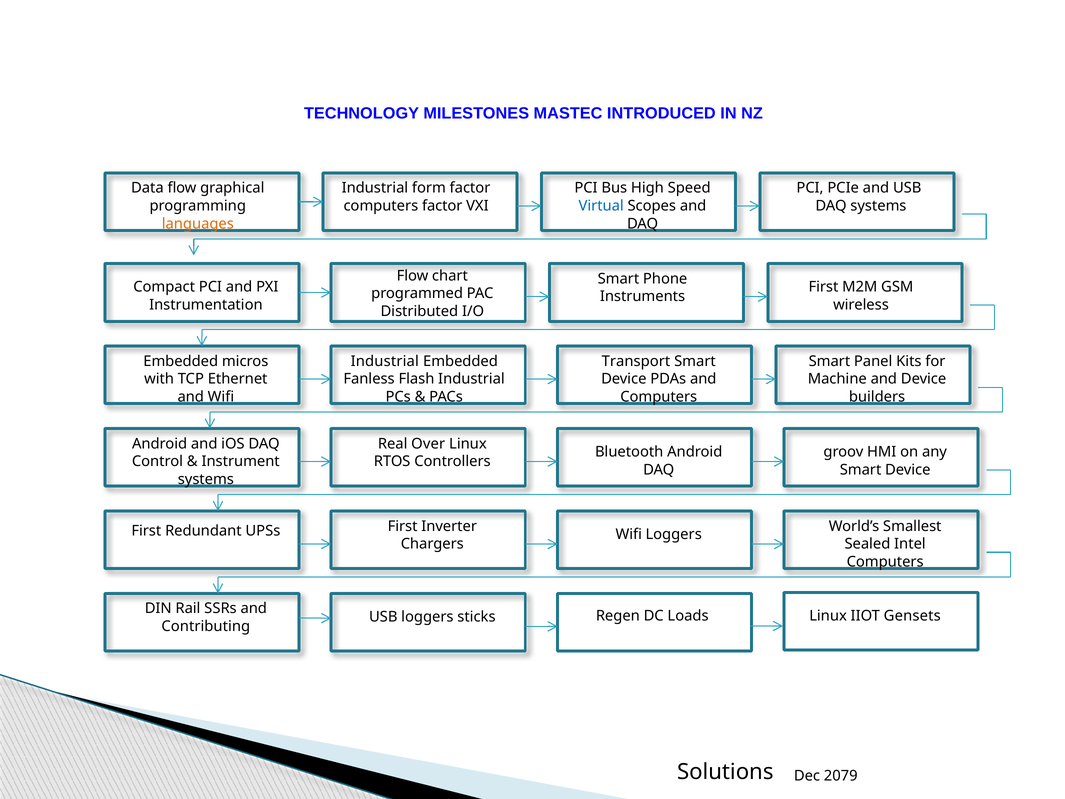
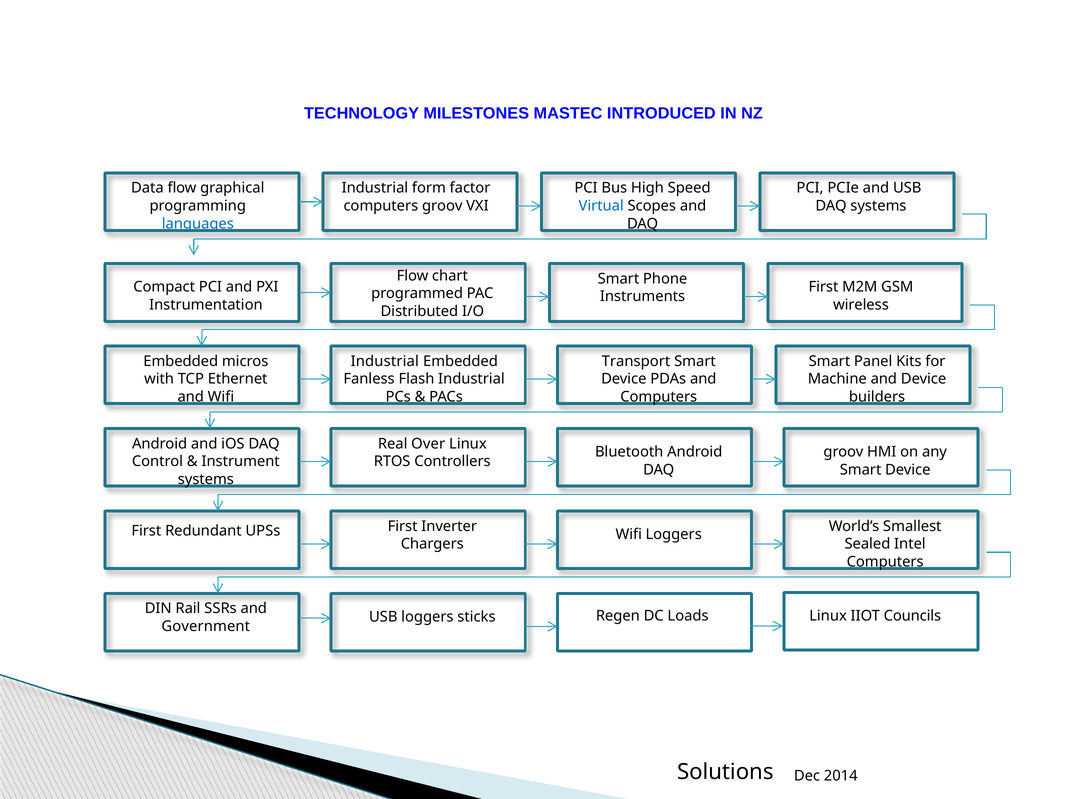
computers factor: factor -> groov
languages colour: orange -> blue
Gensets: Gensets -> Councils
Contributing: Contributing -> Government
2079: 2079 -> 2014
